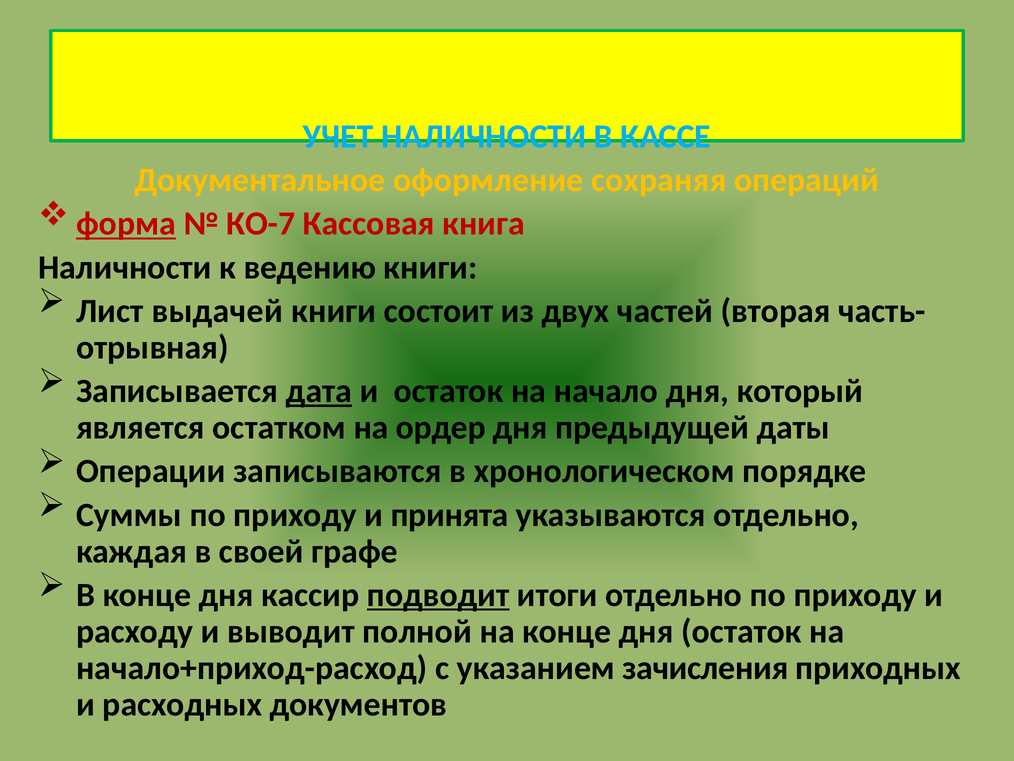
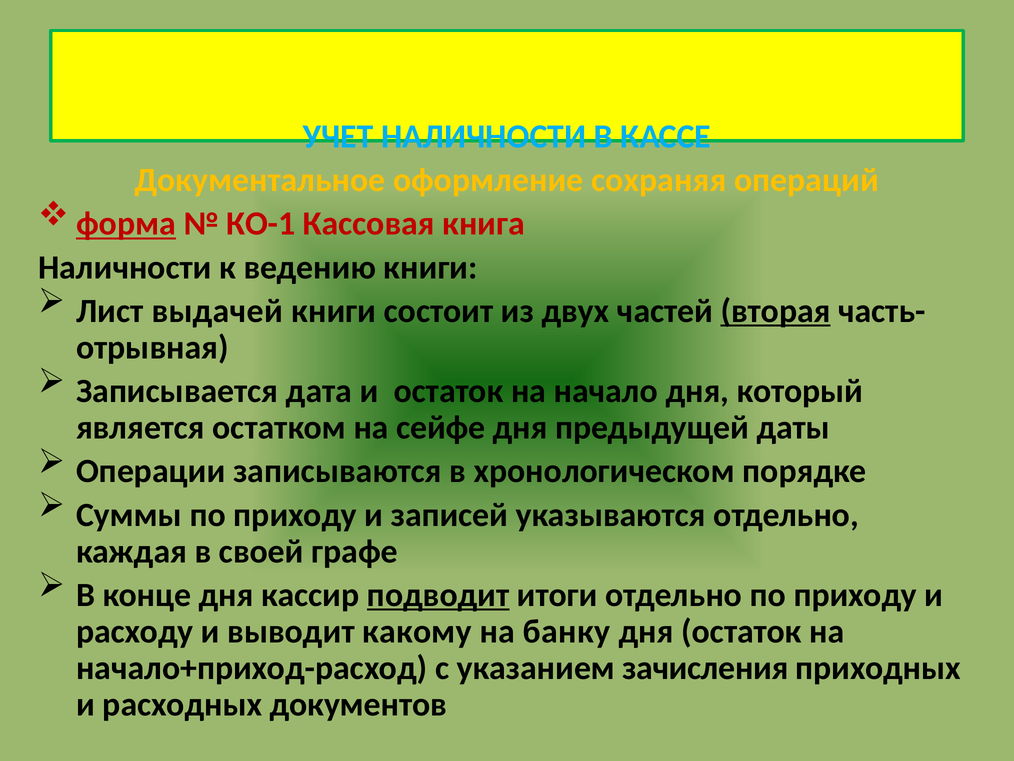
КО-7: КО-7 -> КО-1
вторая underline: none -> present
дата underline: present -> none
ордер: ордер -> сейфе
принята: принята -> записей
полной: полной -> какому
на конце: конце -> банку
